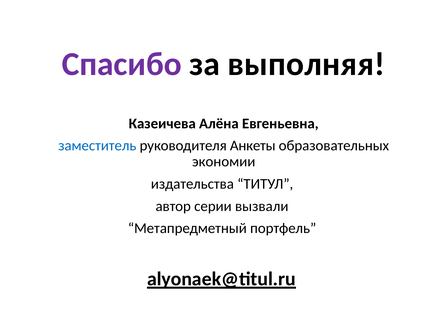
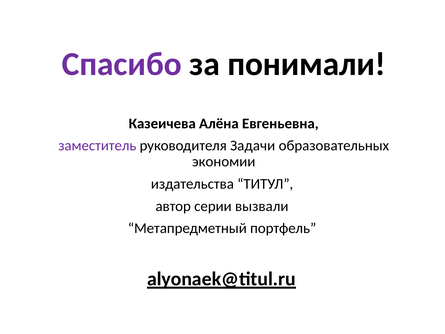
выполняя: выполняя -> понимали
заместитель colour: blue -> purple
Анкеты: Анкеты -> Задачи
